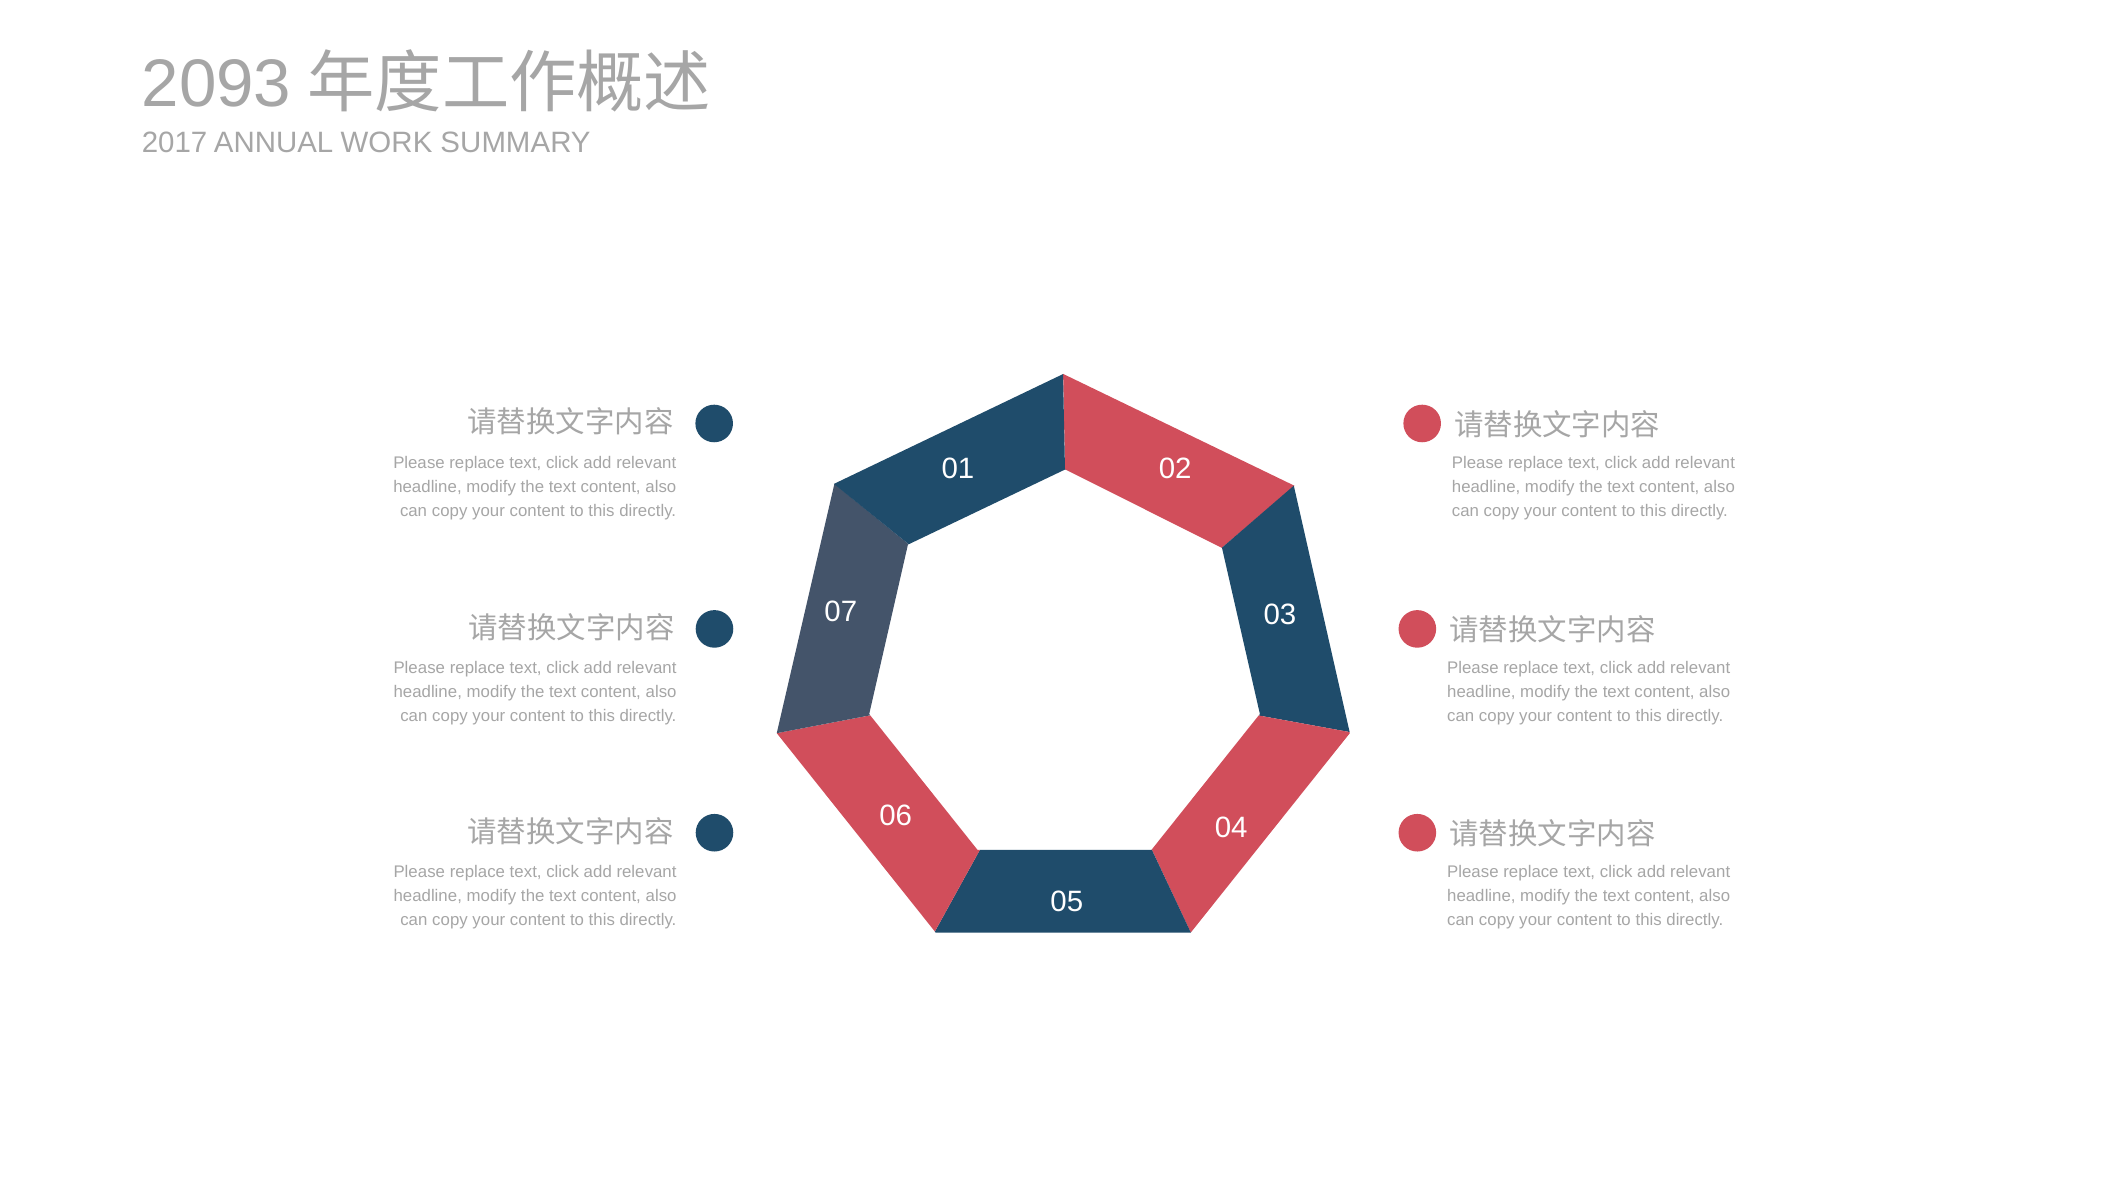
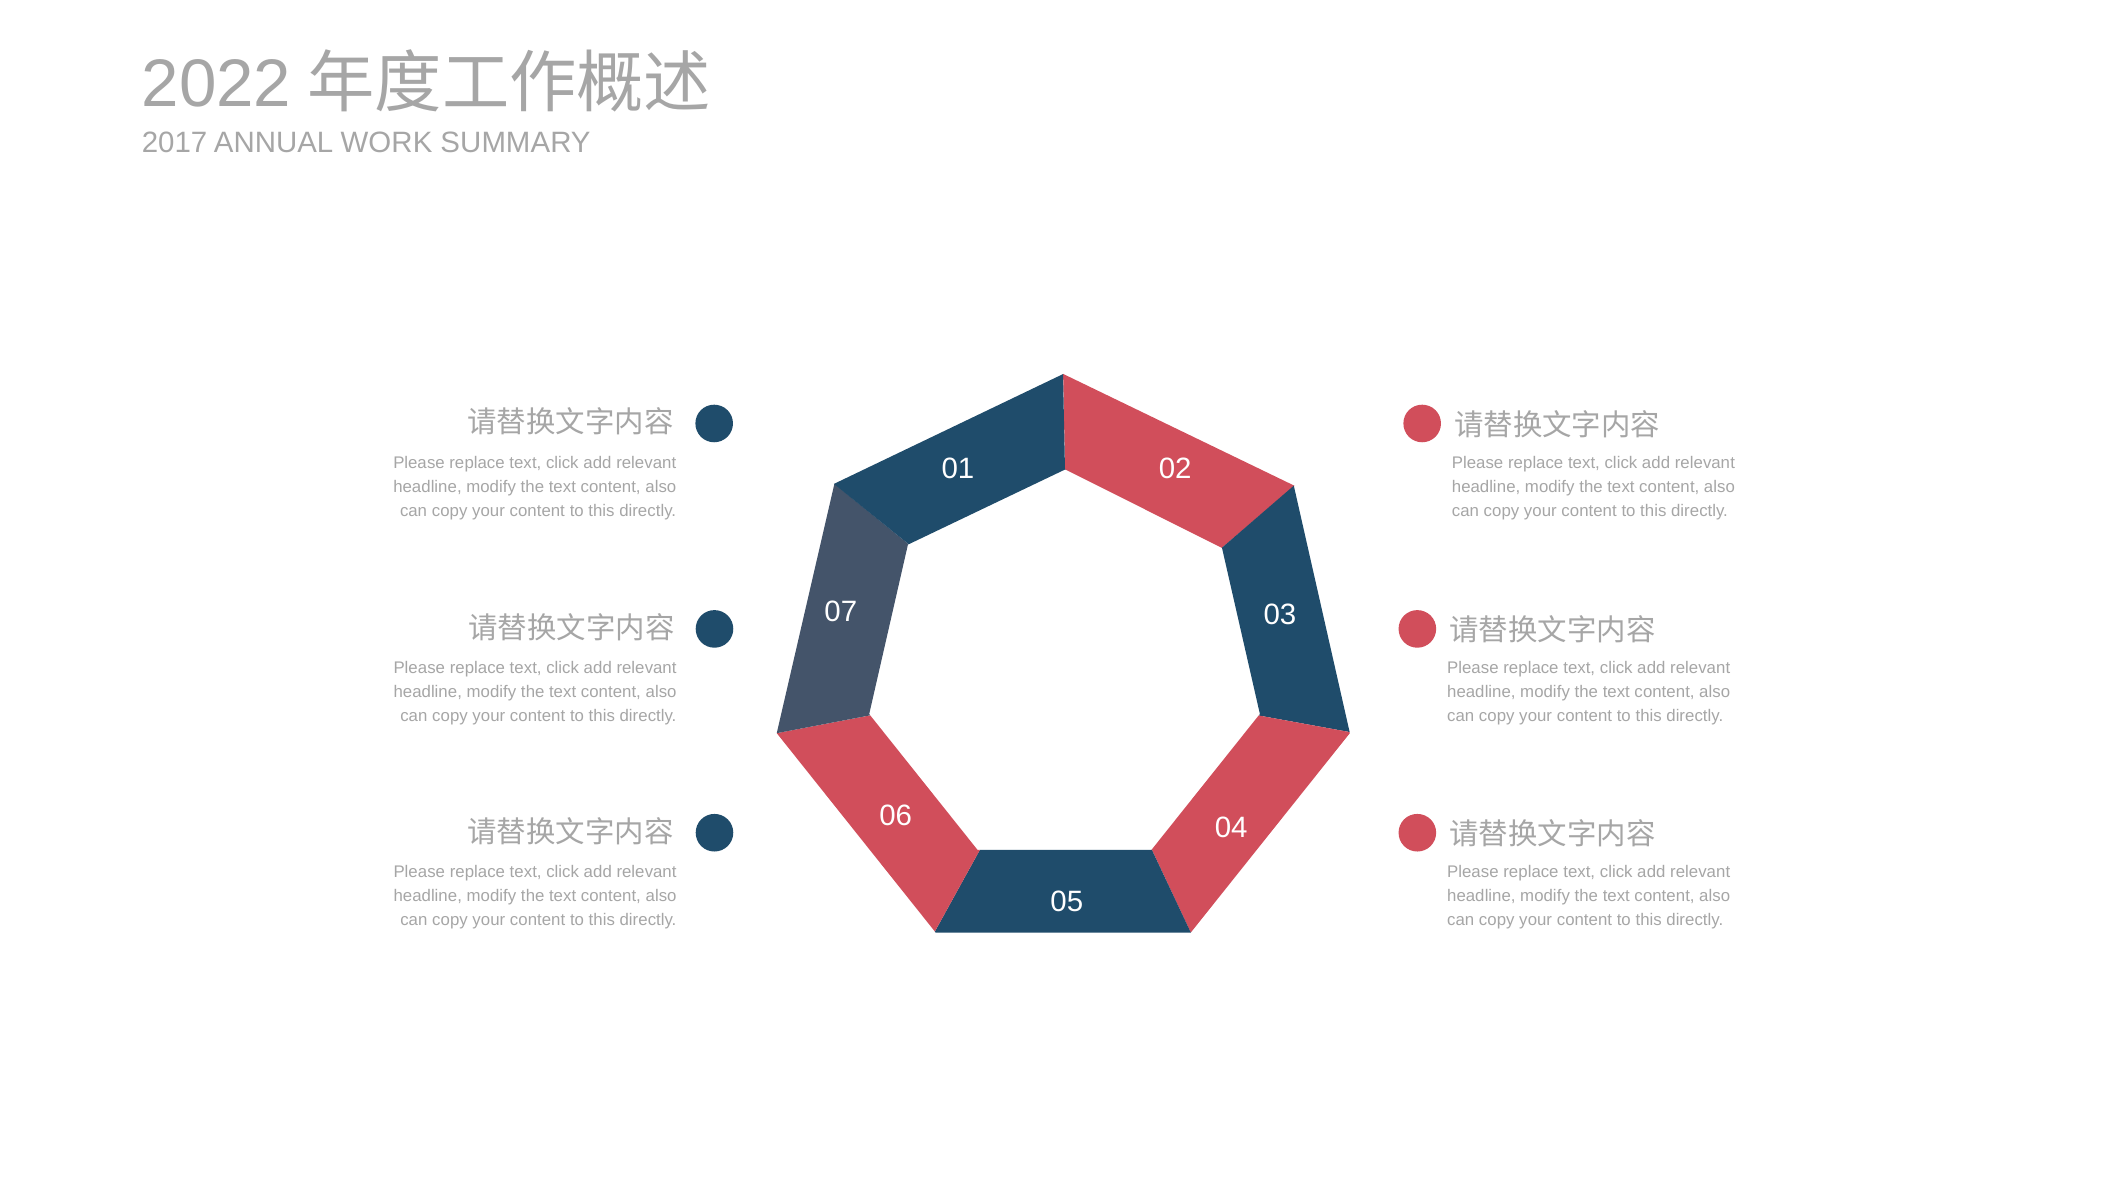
2093: 2093 -> 2022
